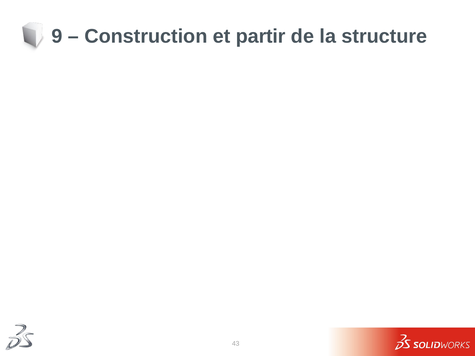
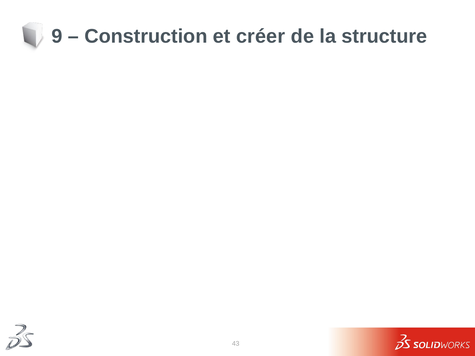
partir: partir -> créer
